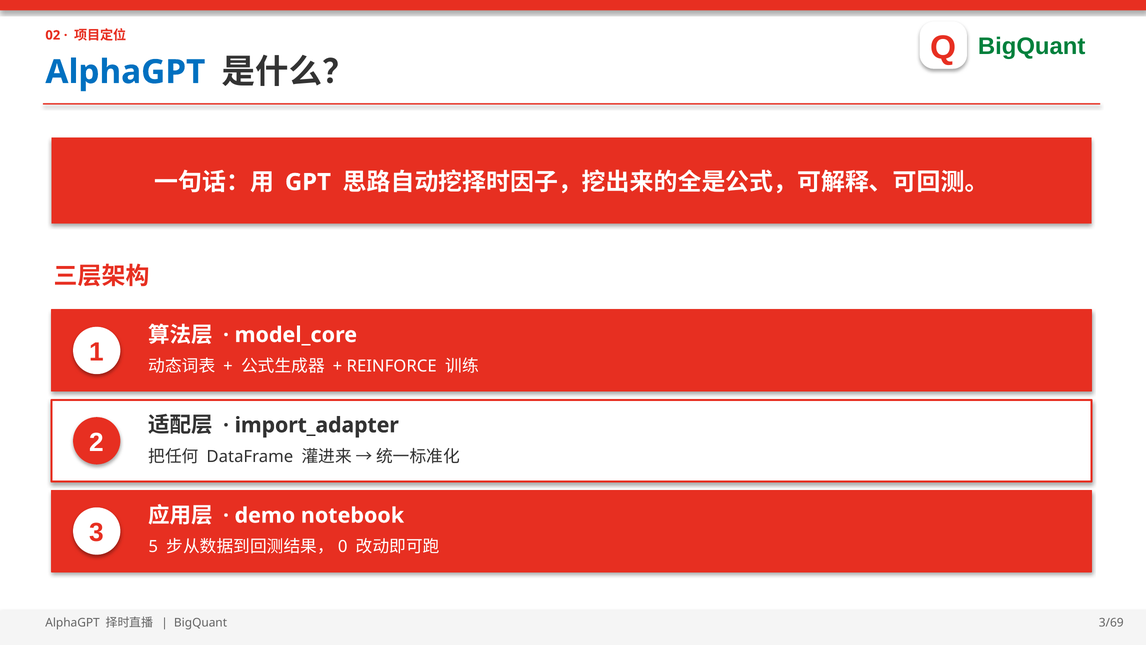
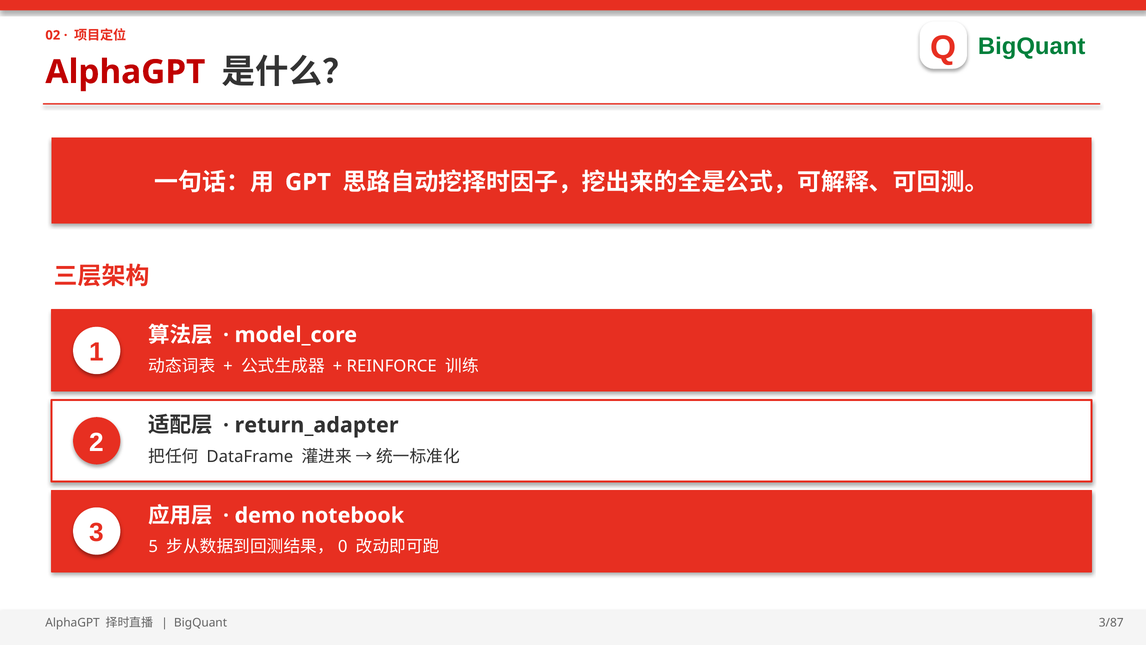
AlphaGPT at (125, 72) colour: blue -> red
import_adapter: import_adapter -> return_adapter
3/69: 3/69 -> 3/87
